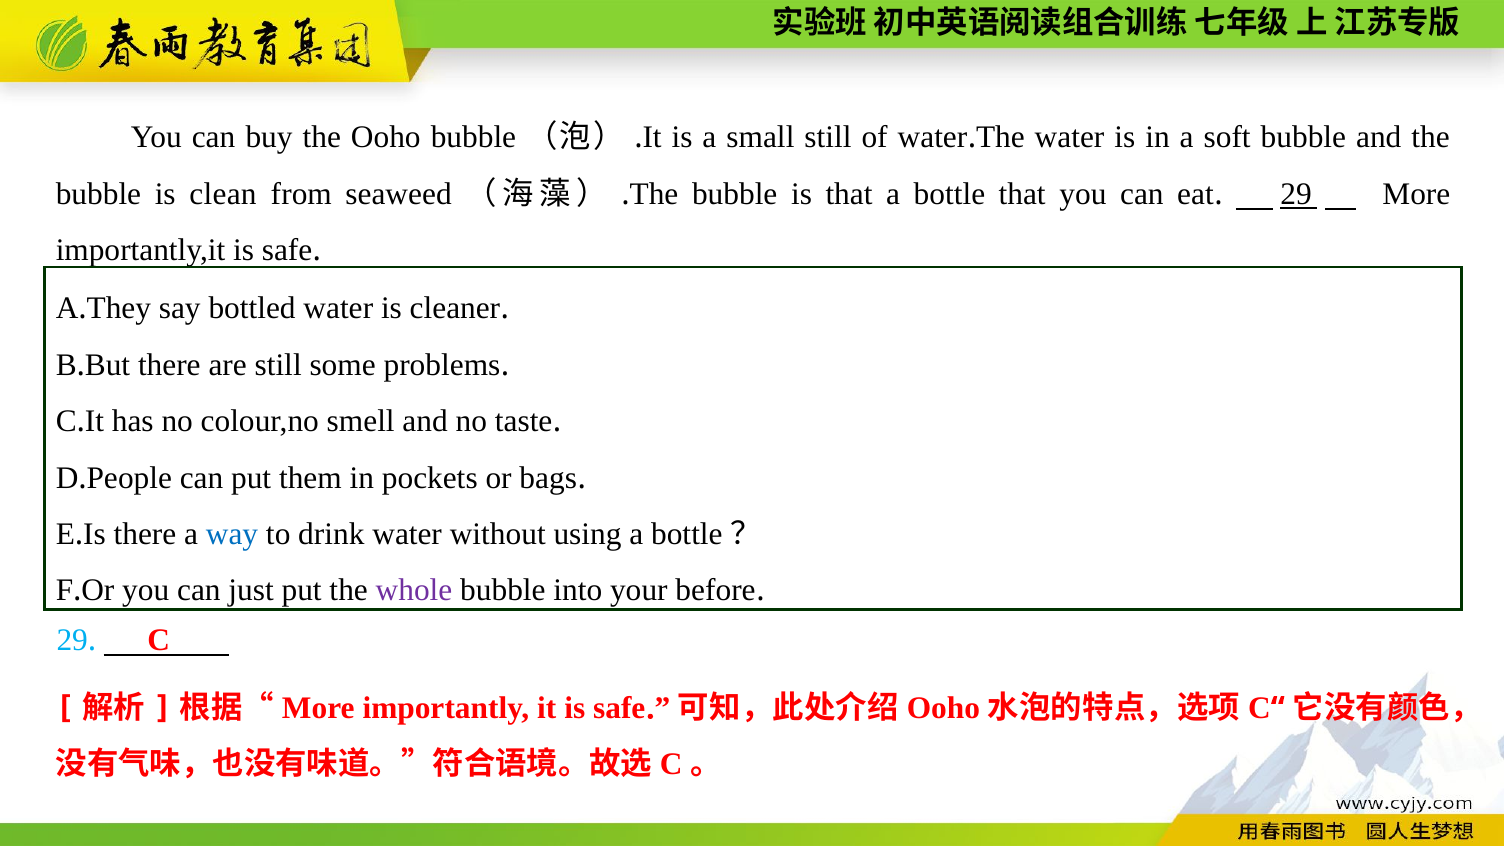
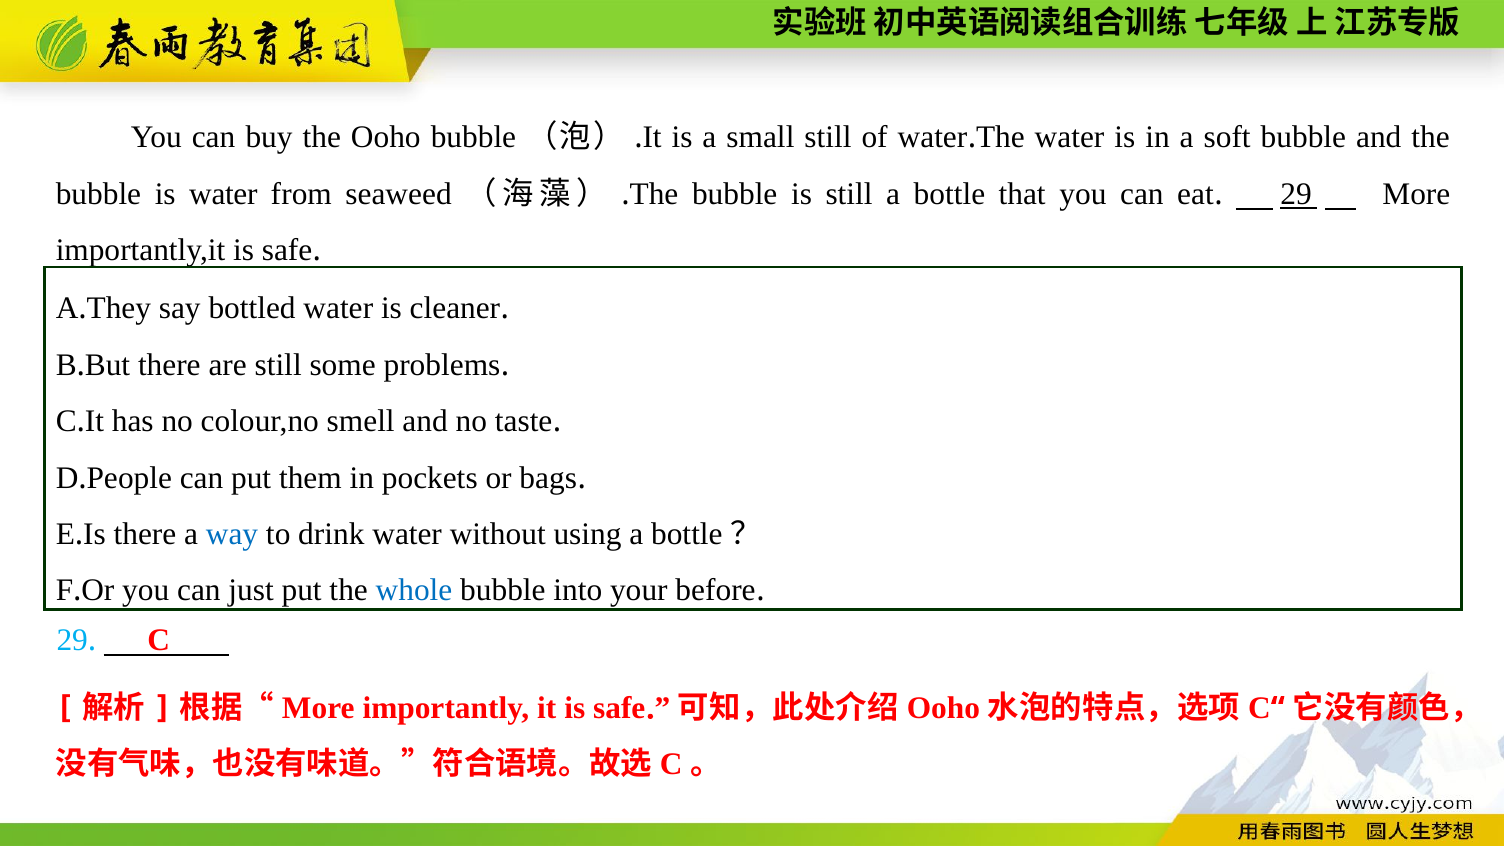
is clean: clean -> water
is that: that -> still
whole colour: purple -> blue
